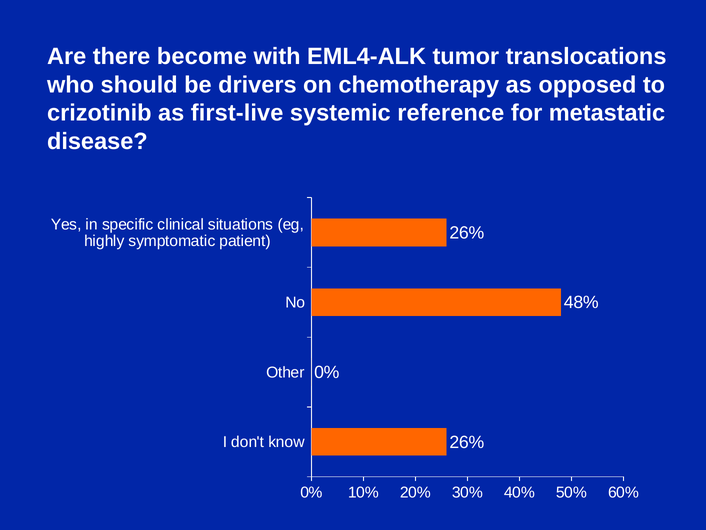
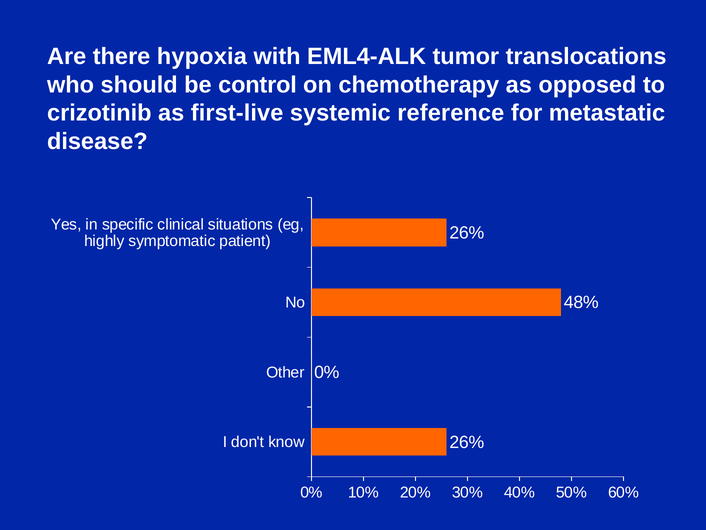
become: become -> hypoxia
drivers: drivers -> control
